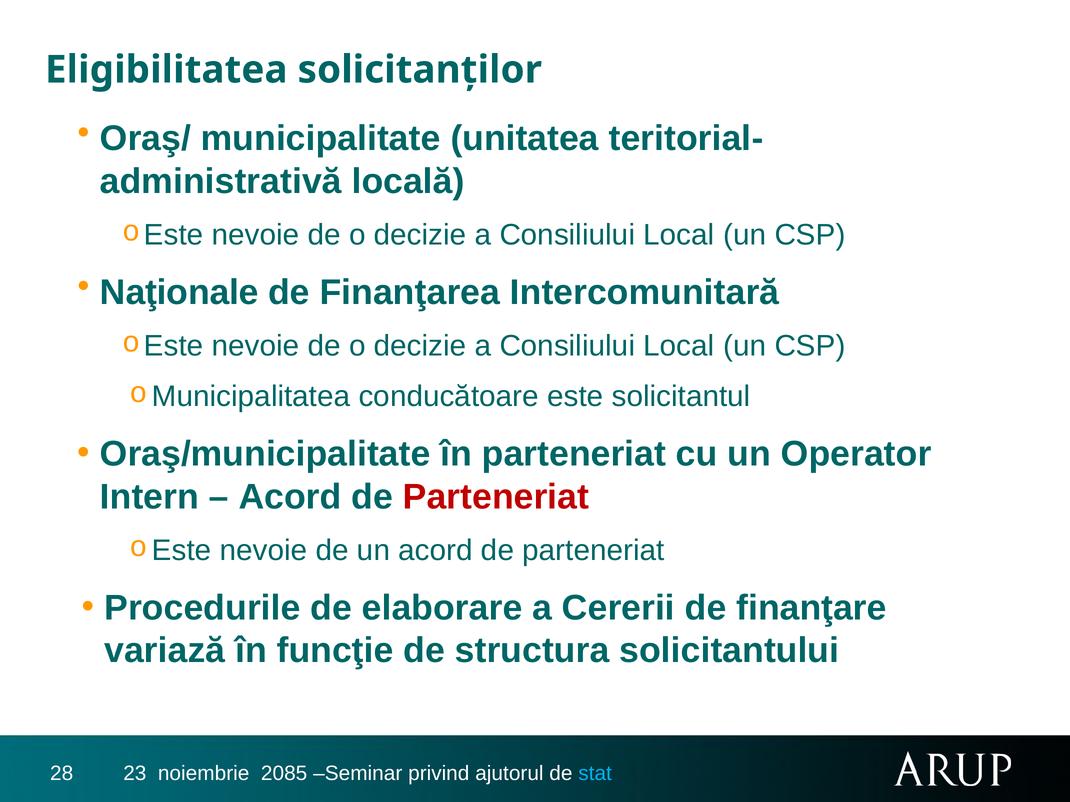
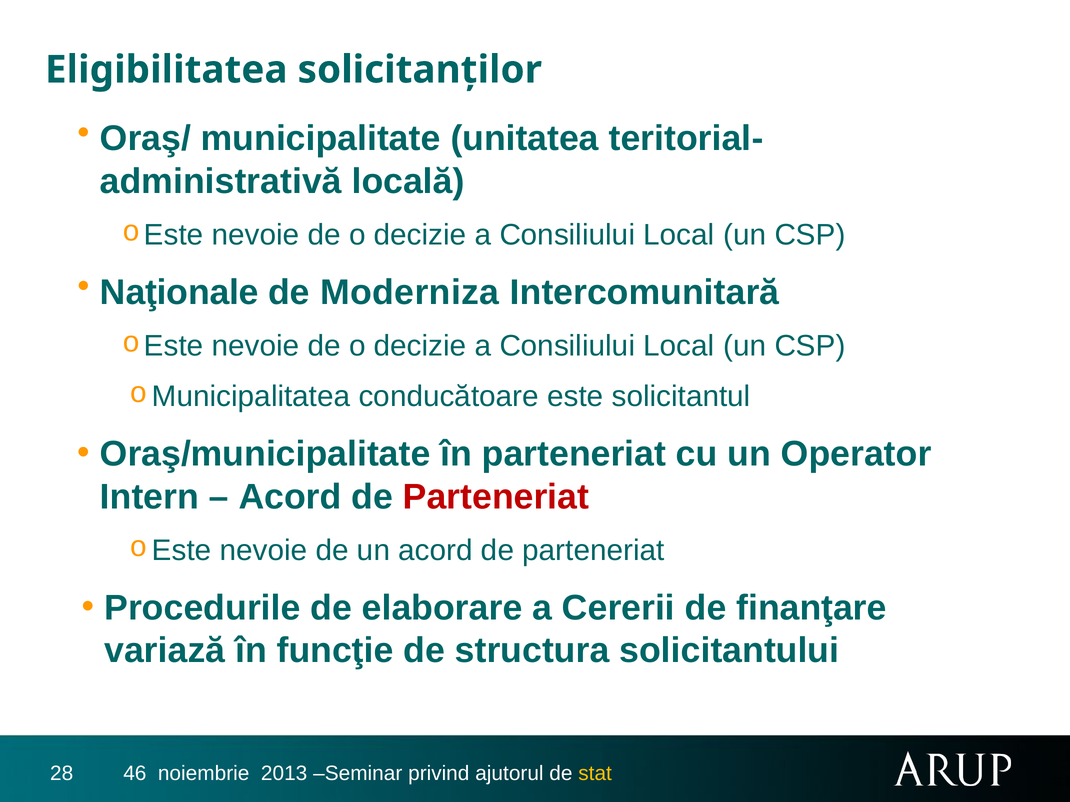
Finanţarea: Finanţarea -> Moderniza
23: 23 -> 46
2085: 2085 -> 2013
stat colour: light blue -> yellow
